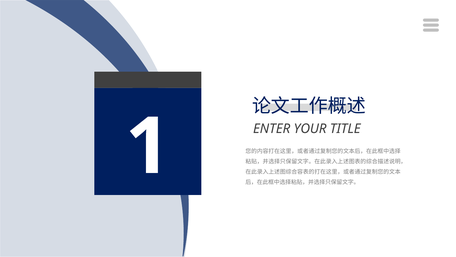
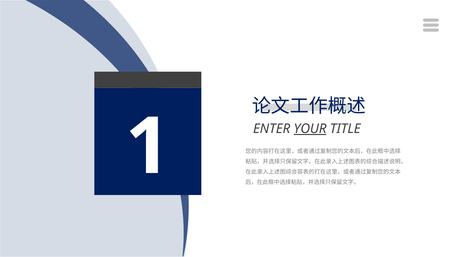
YOUR underline: none -> present
